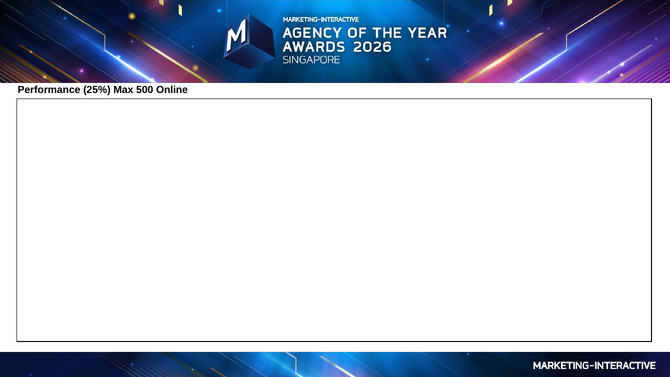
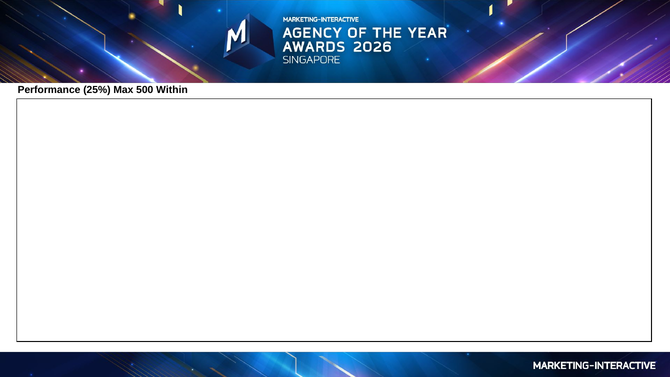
Online: Online -> Within
